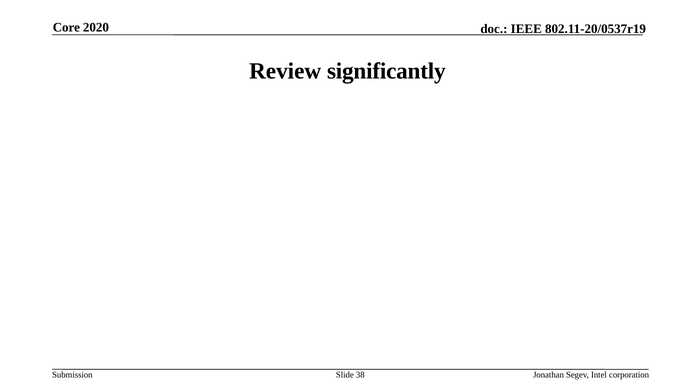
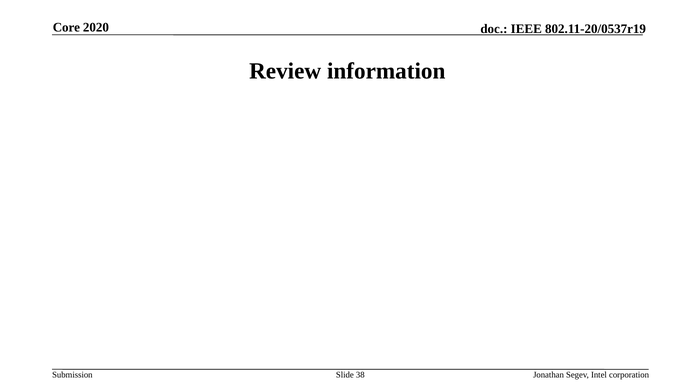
significantly: significantly -> information
